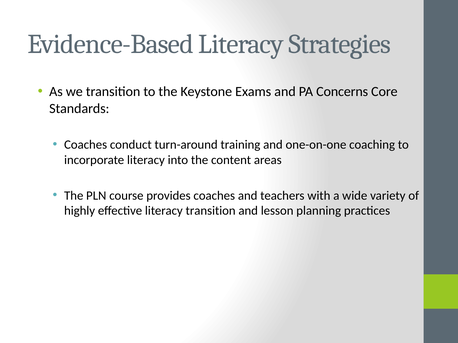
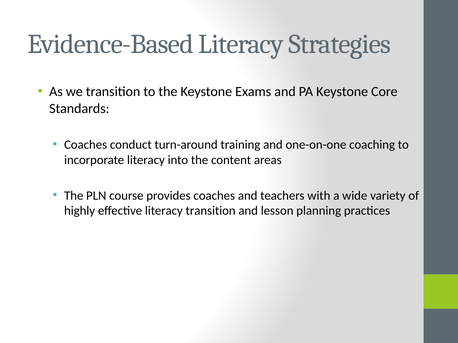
PA Concerns: Concerns -> Keystone
